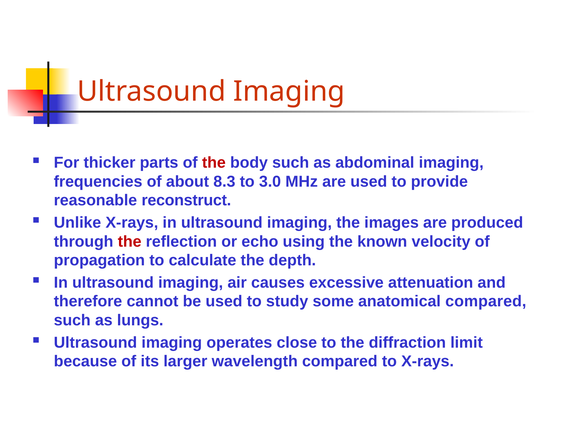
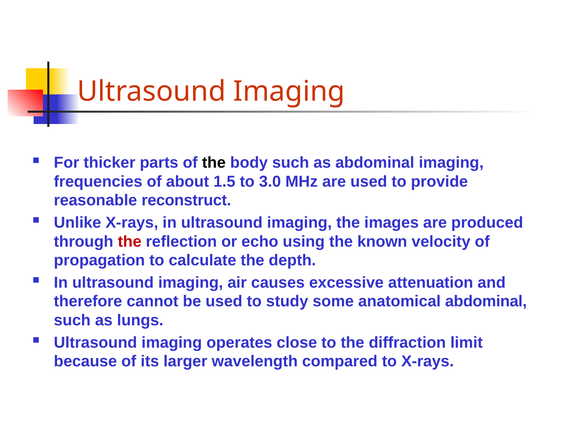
the at (214, 163) colour: red -> black
8.3: 8.3 -> 1.5
anatomical compared: compared -> abdominal
